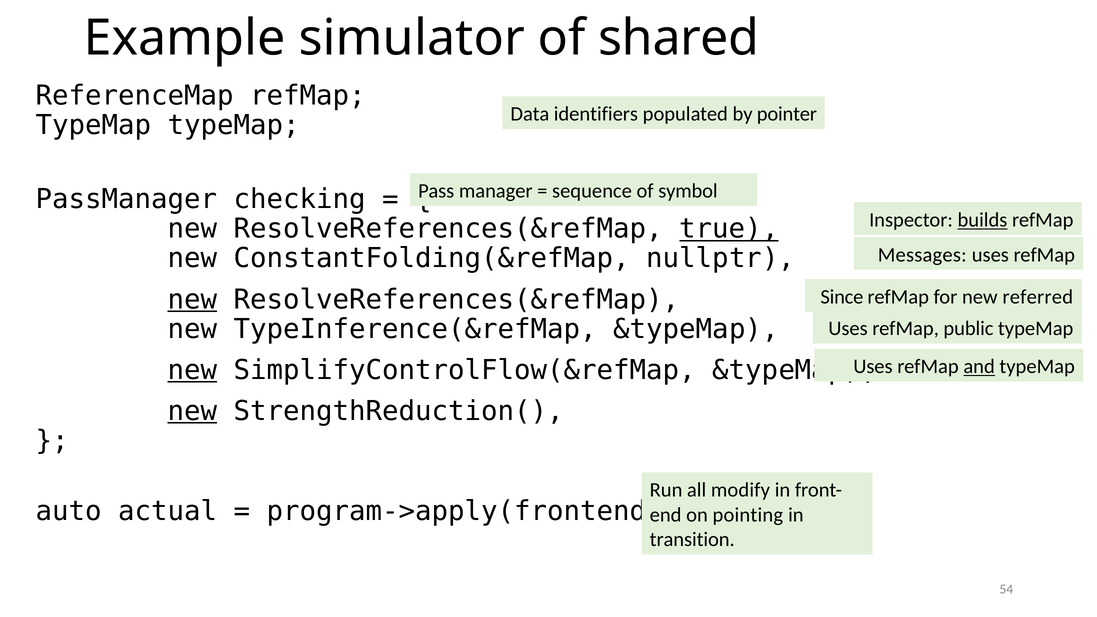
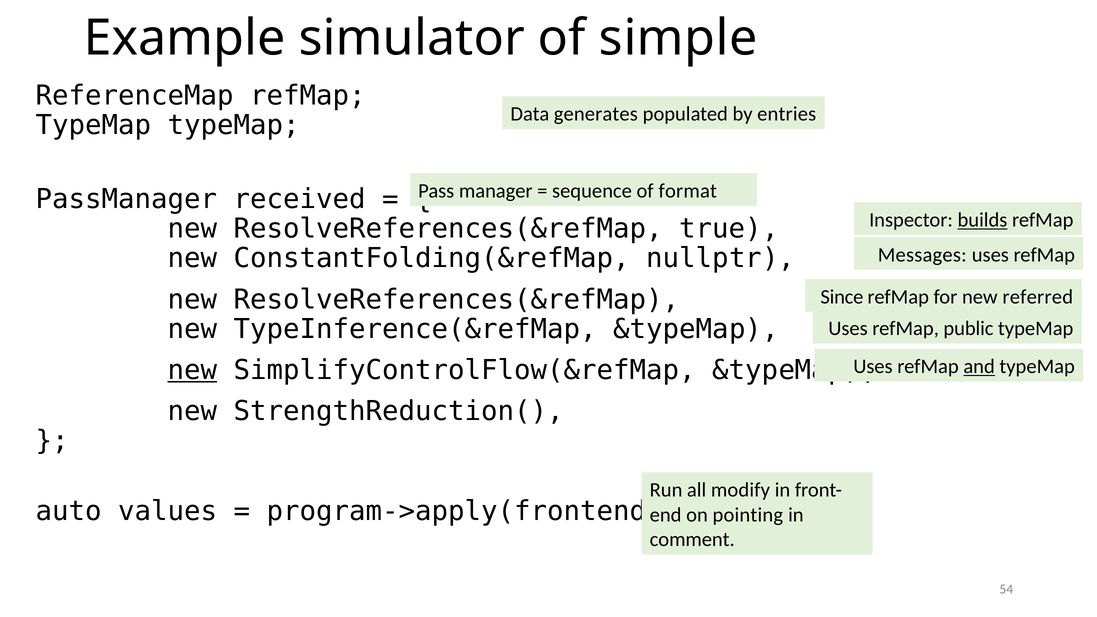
shared: shared -> simple
identifiers: identifiers -> generates
pointer: pointer -> entries
symbol: symbol -> format
checking: checking -> received
true underline: present -> none
new at (192, 299) underline: present -> none
new at (192, 411) underline: present -> none
actual: actual -> values
transition: transition -> comment
